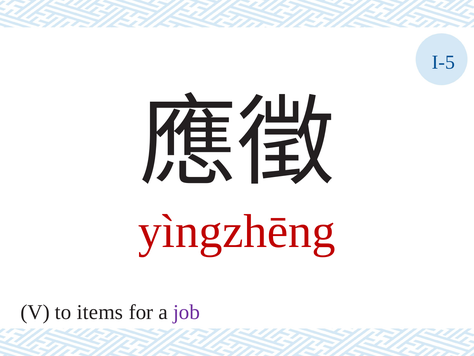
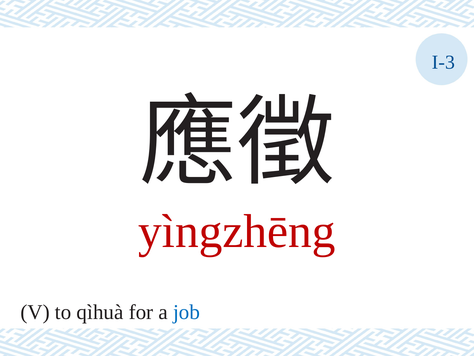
I-5: I-5 -> I-3
items: items -> qìhuà
job colour: purple -> blue
